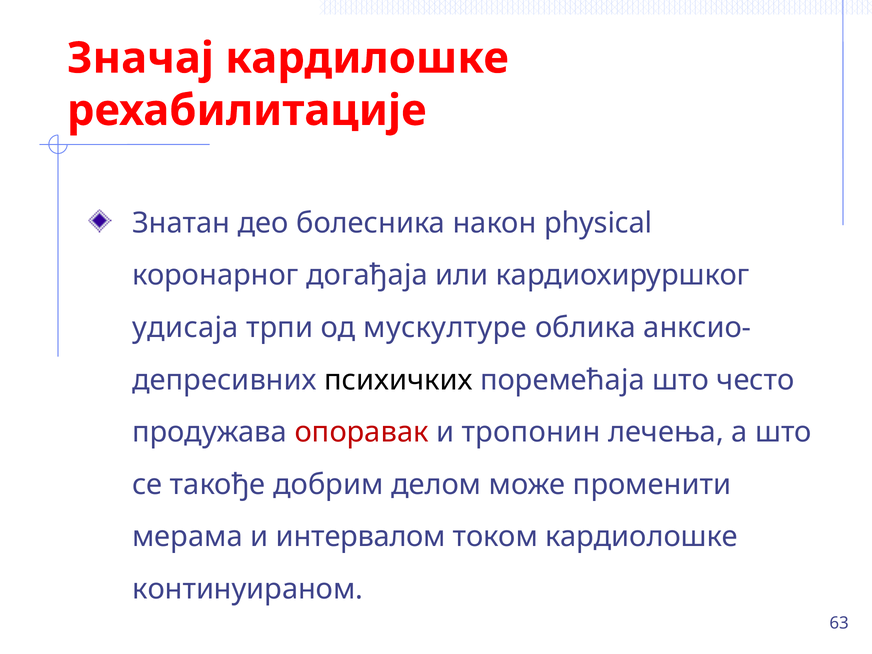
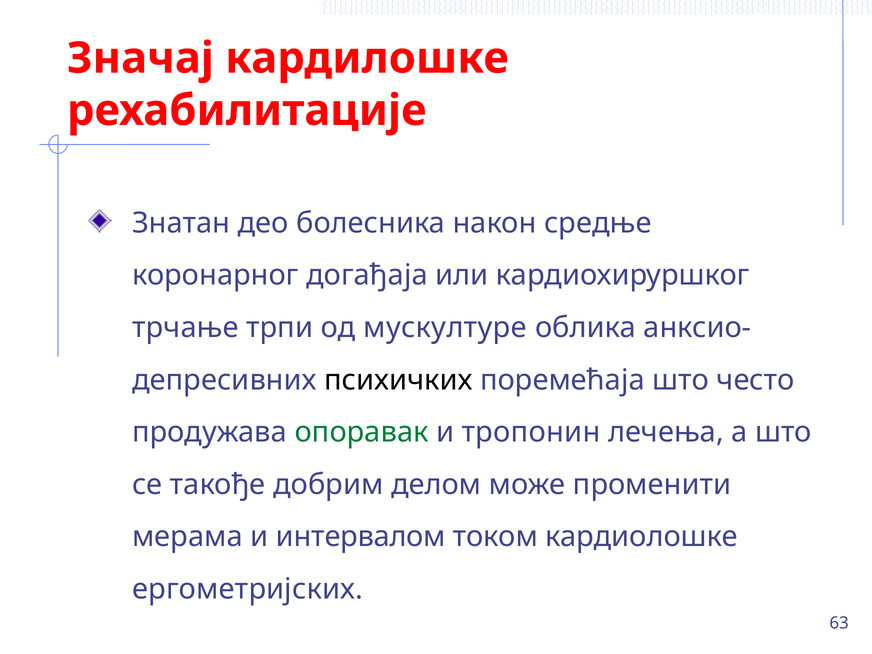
physical: physical -> средње
удисаја: удисаја -> трчање
опоравак colour: red -> green
континуираном: континуираном -> ергометријских
